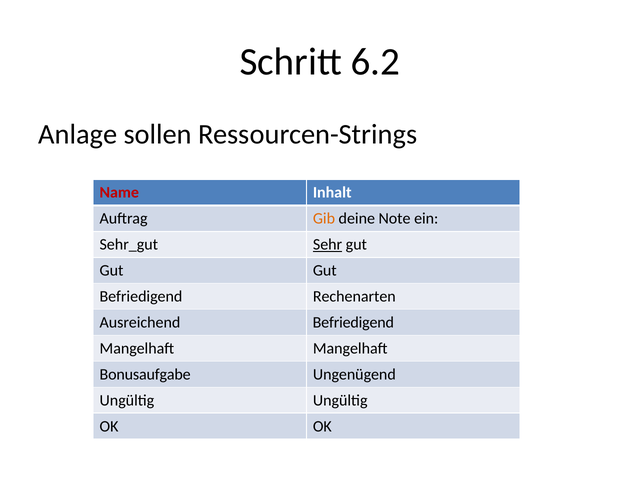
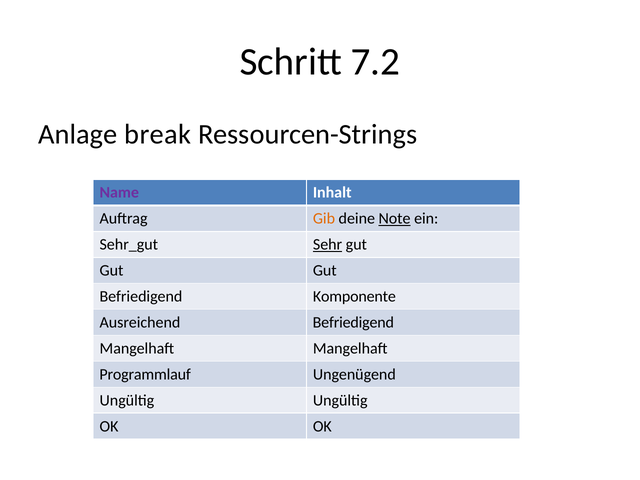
6.2: 6.2 -> 7.2
sollen: sollen -> break
Name colour: red -> purple
Note underline: none -> present
Rechenarten: Rechenarten -> Komponente
Bonusaufgabe: Bonusaufgabe -> Programmlauf
